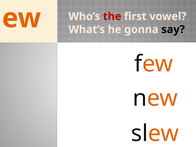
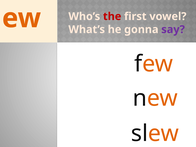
say colour: black -> purple
